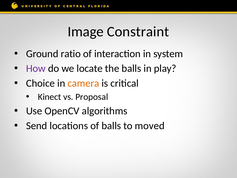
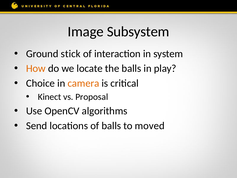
Constraint: Constraint -> Subsystem
ratio: ratio -> stick
How colour: purple -> orange
